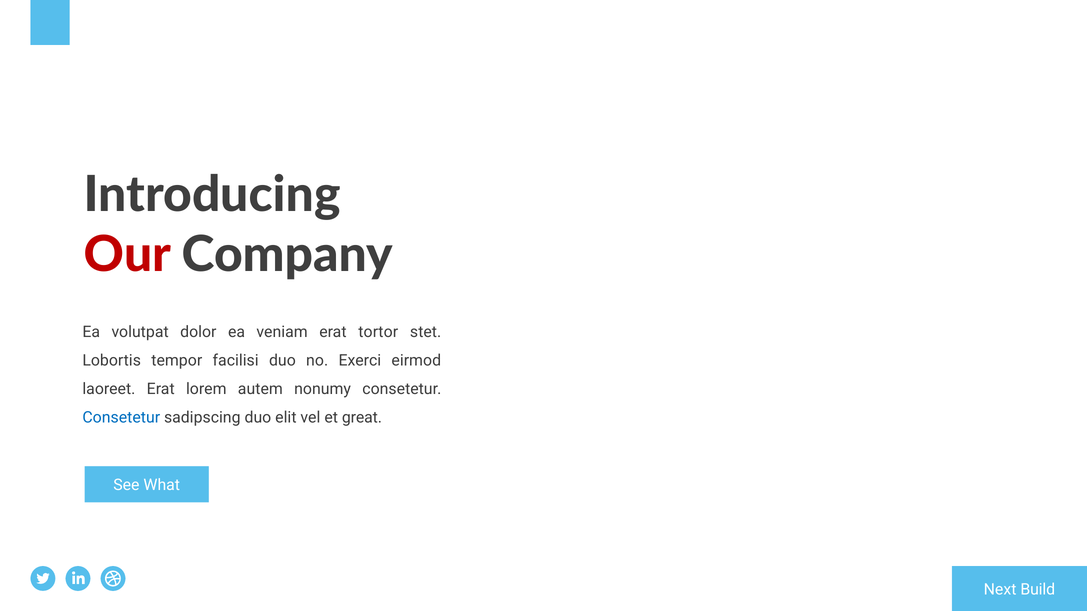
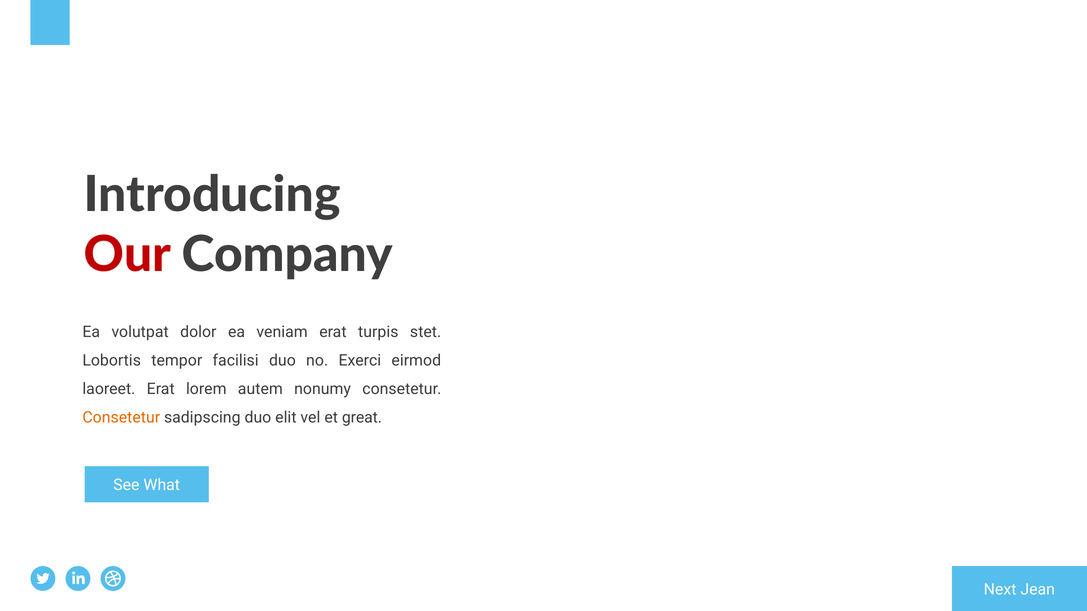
tortor: tortor -> turpis
Consetetur at (121, 418) colour: blue -> orange
Build: Build -> Jean
